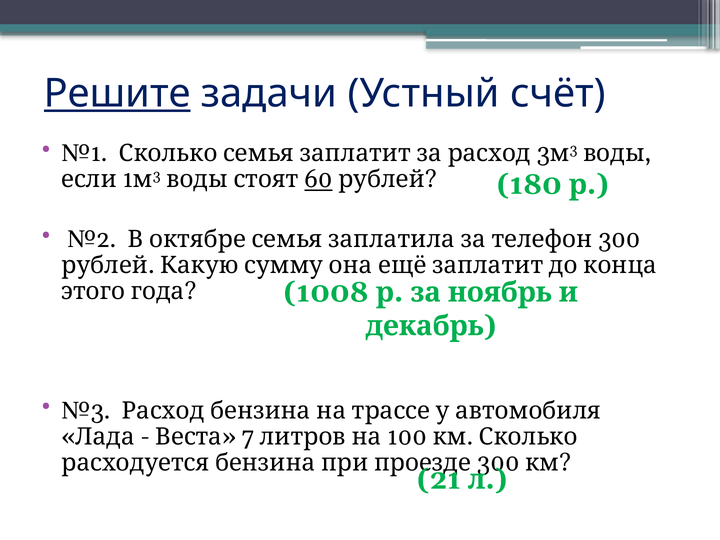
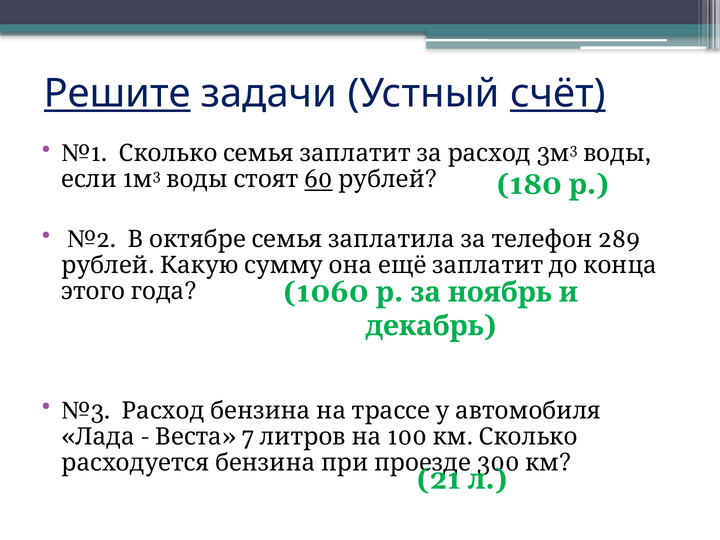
счёт underline: none -> present
№2 300: 300 -> 289
1008: 1008 -> 1060
